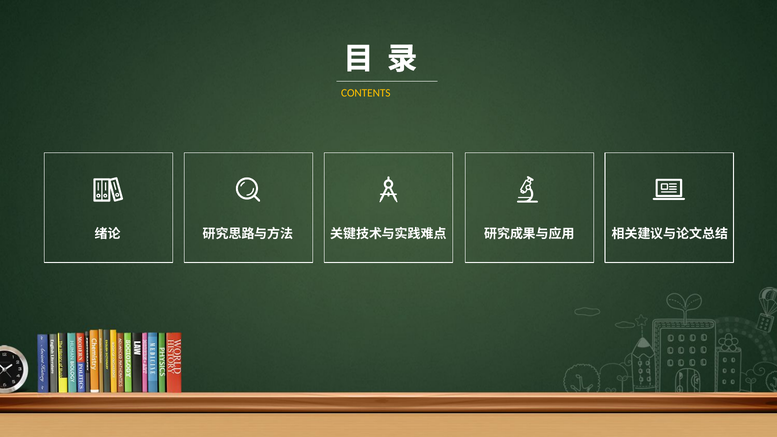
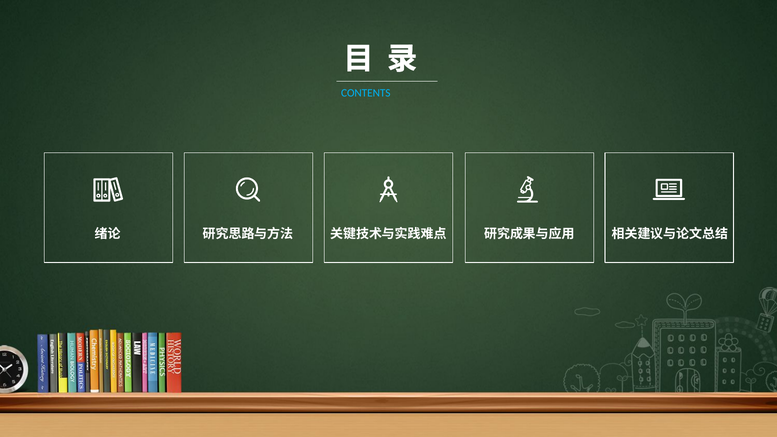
CONTENTS colour: yellow -> light blue
